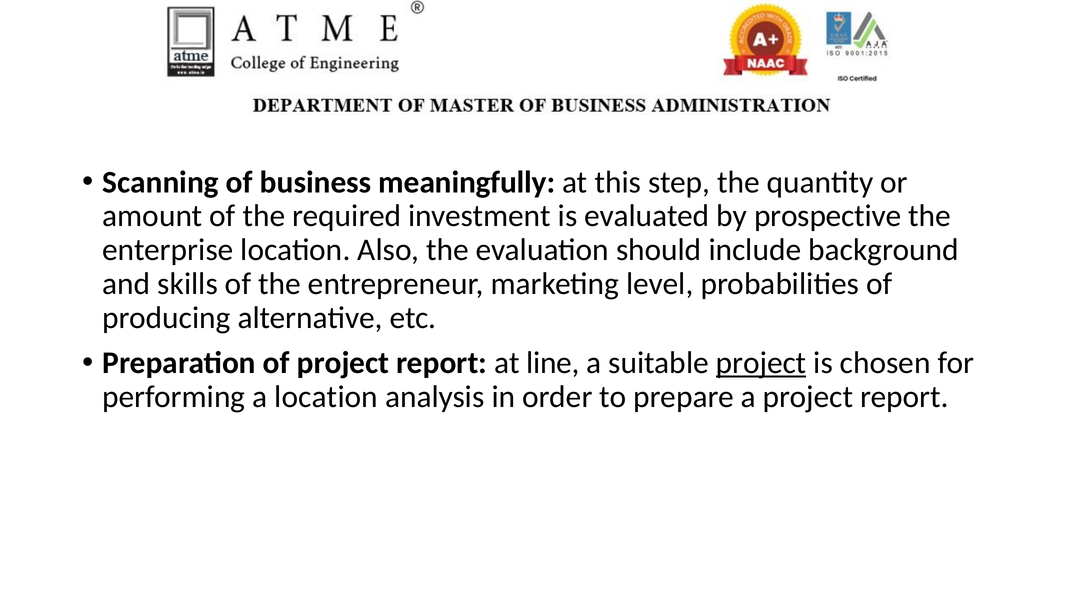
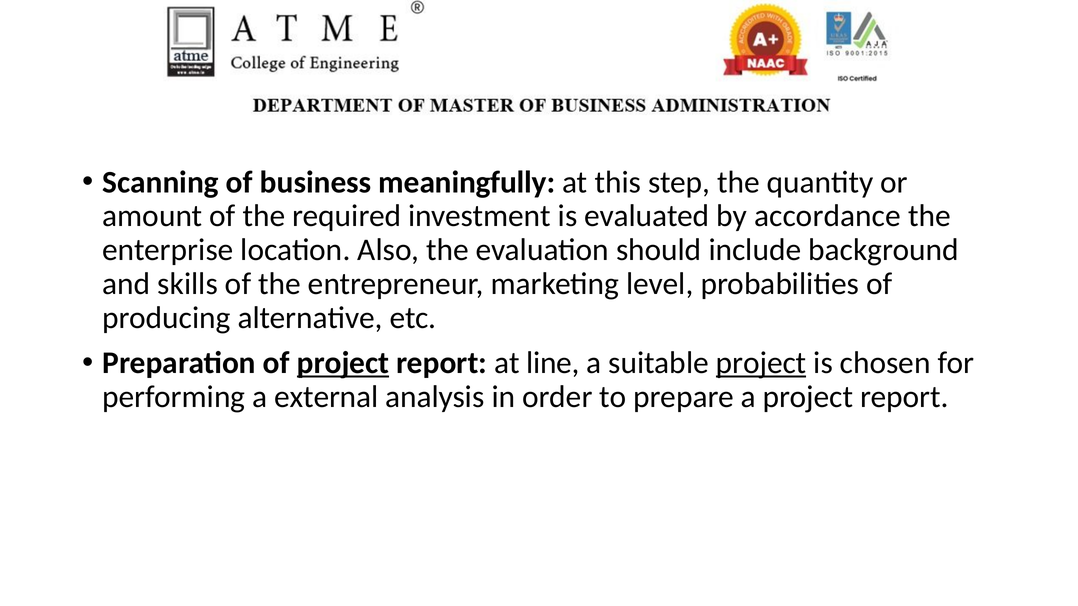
prospective: prospective -> accordance
project at (343, 363) underline: none -> present
a location: location -> external
